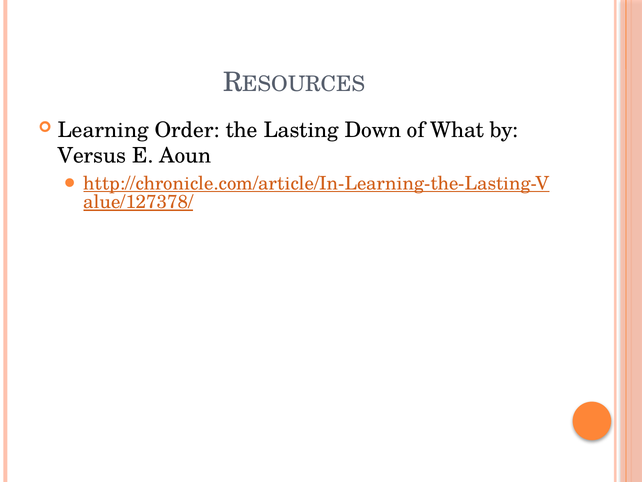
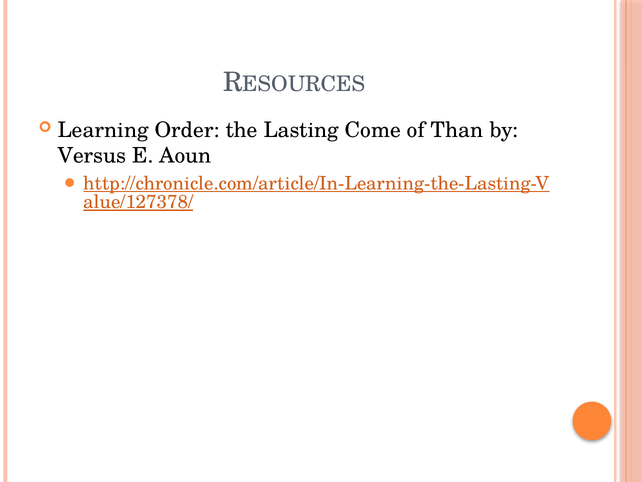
Down: Down -> Come
What: What -> Than
